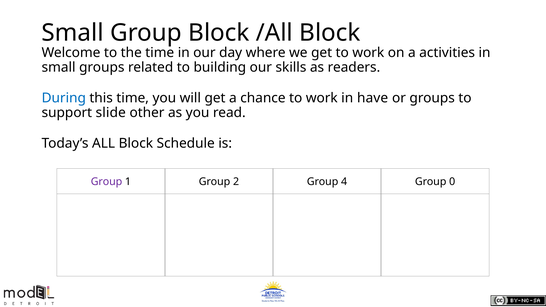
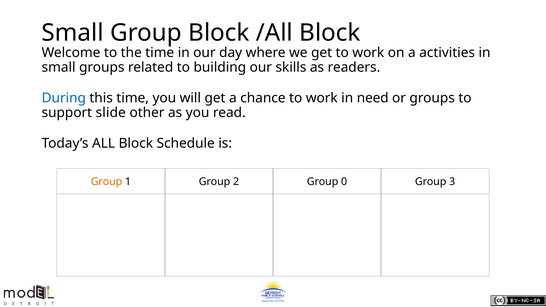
have: have -> need
Group at (107, 182) colour: purple -> orange
4: 4 -> 0
0: 0 -> 3
